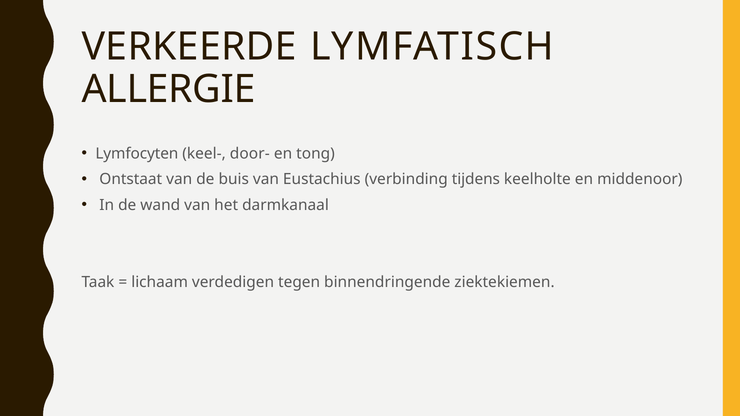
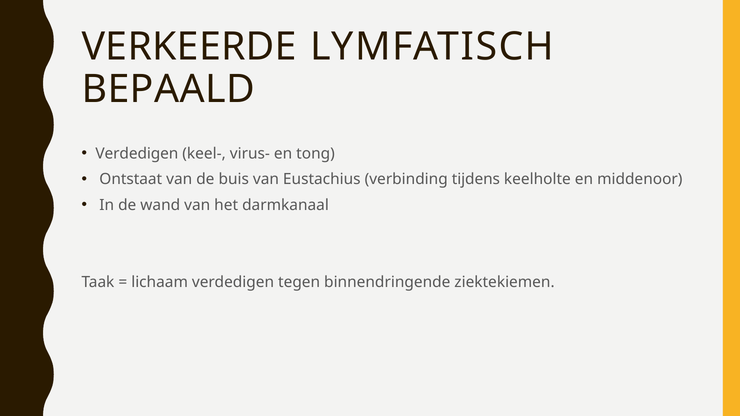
ALLERGIE: ALLERGIE -> BEPAALD
Lymfocyten at (137, 154): Lymfocyten -> Verdedigen
door-: door- -> virus-
